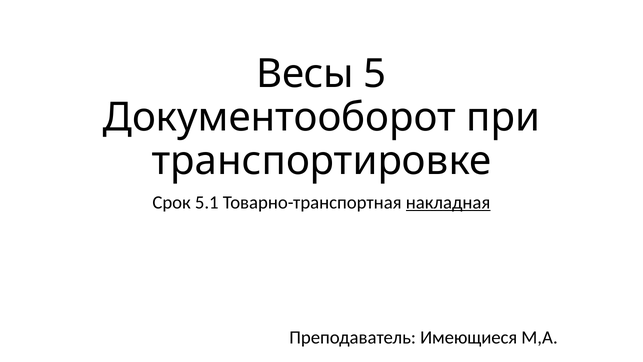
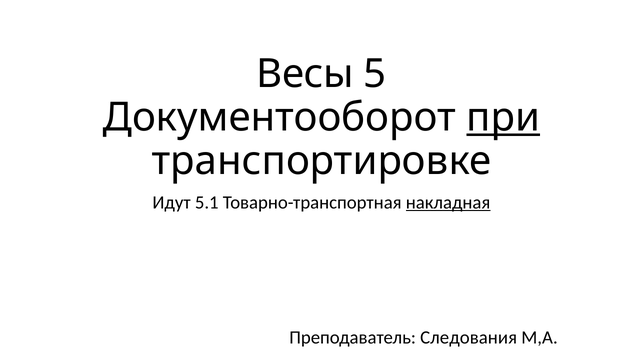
при underline: none -> present
Срок: Срок -> Идут
Имеющиеся: Имеющиеся -> Следования
